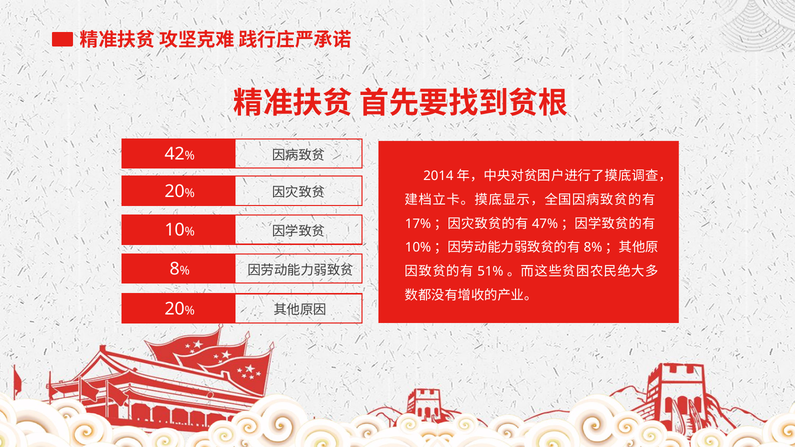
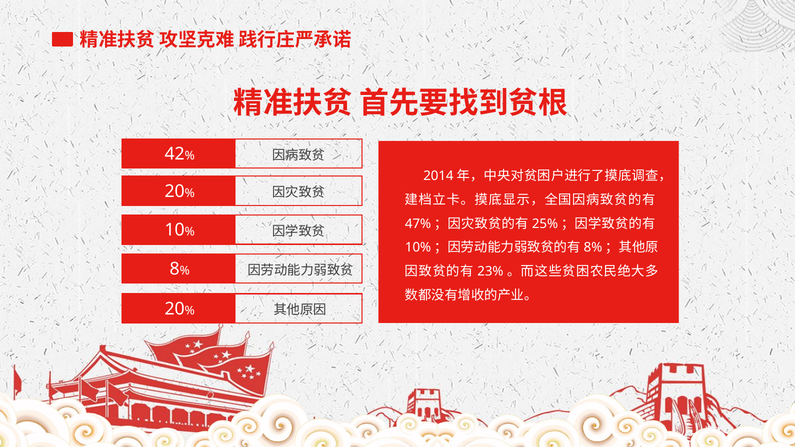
17%: 17% -> 47%
47%: 47% -> 25%
51%: 51% -> 23%
